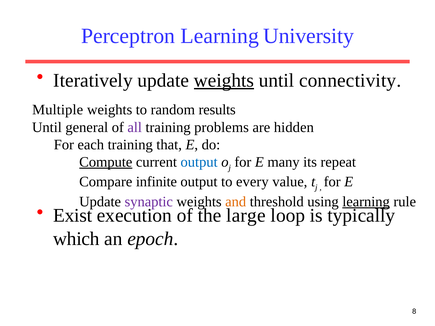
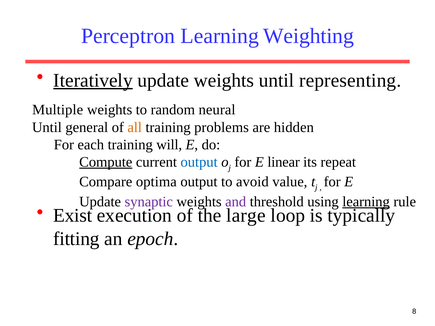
University: University -> Weighting
Iteratively underline: none -> present
weights at (224, 80) underline: present -> none
connectivity: connectivity -> representing
results: results -> neural
all colour: purple -> orange
that: that -> will
many: many -> linear
infinite: infinite -> optima
every: every -> avoid
and colour: orange -> purple
which: which -> fitting
